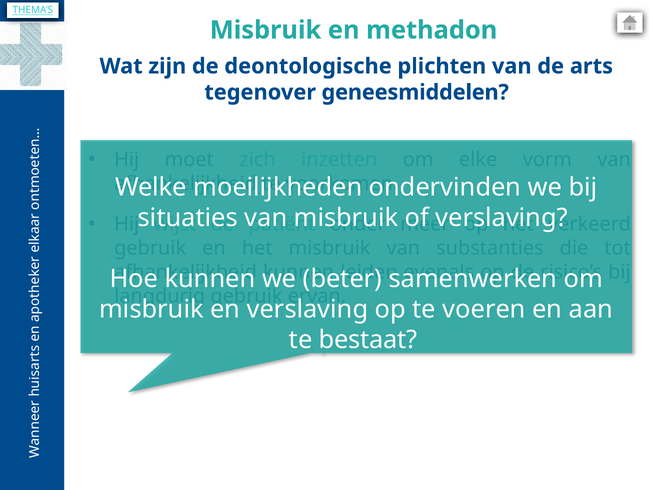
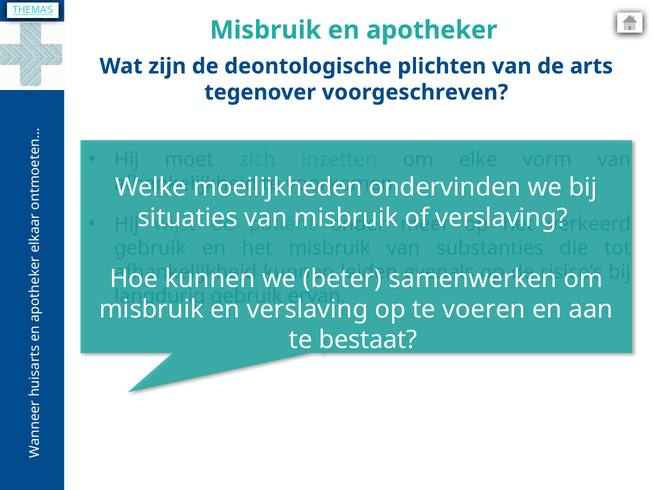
methadon: methadon -> apotheker
geneesmiddelen: geneesmiddelen -> voorgeschreven
